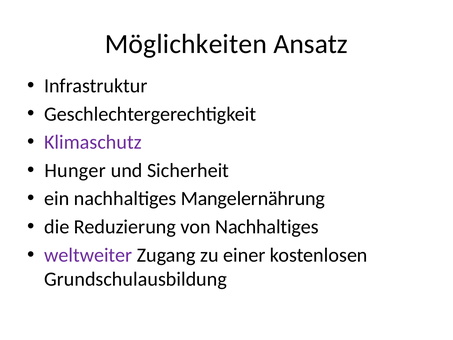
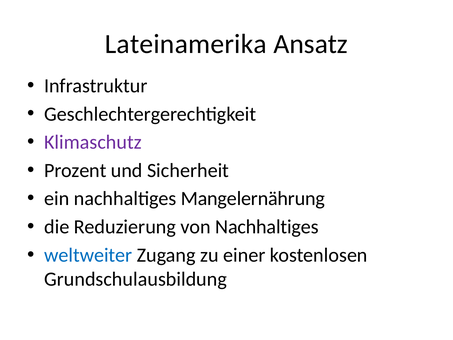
Möglichkeiten: Möglichkeiten -> Lateinamerika
Hunger: Hunger -> Prozent
weltweiter colour: purple -> blue
